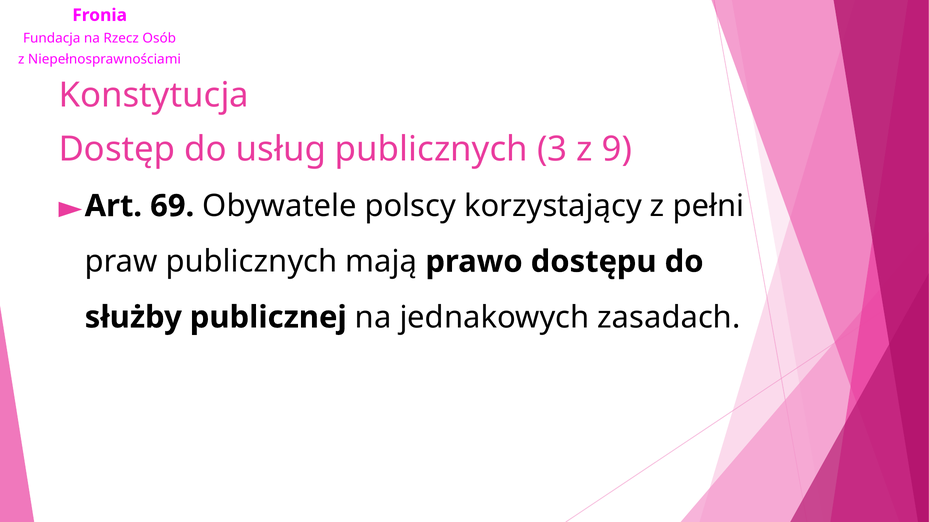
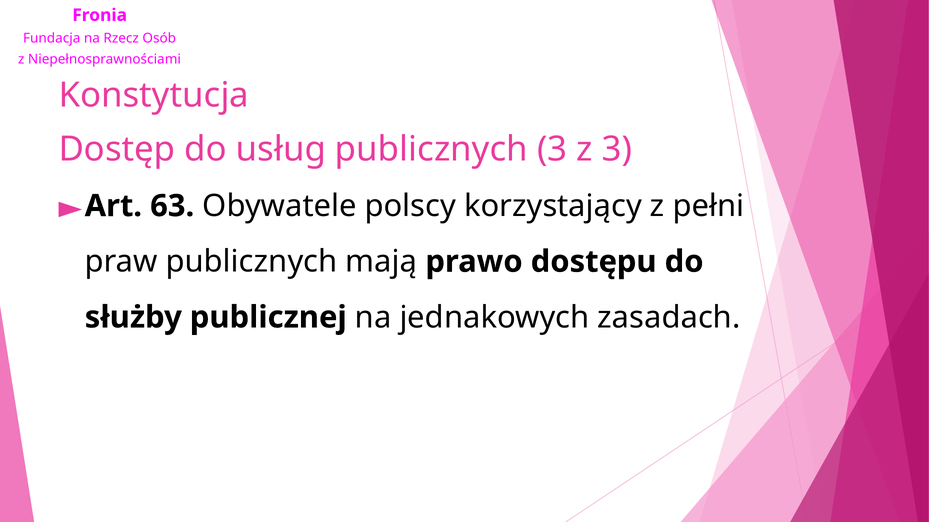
z 9: 9 -> 3
69: 69 -> 63
